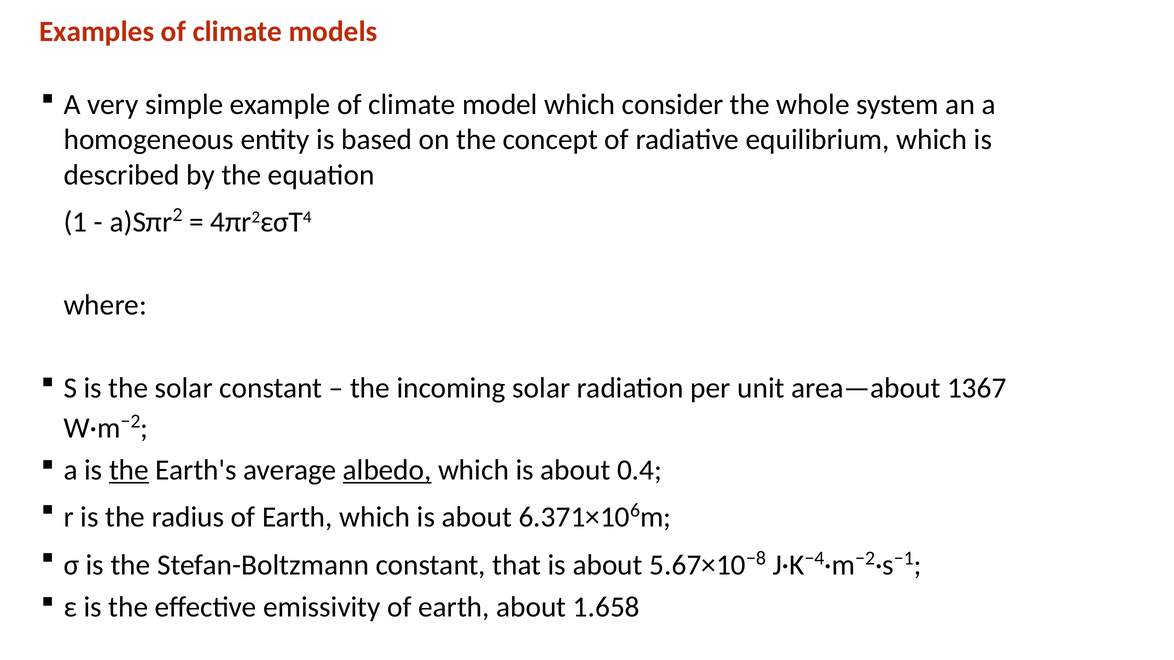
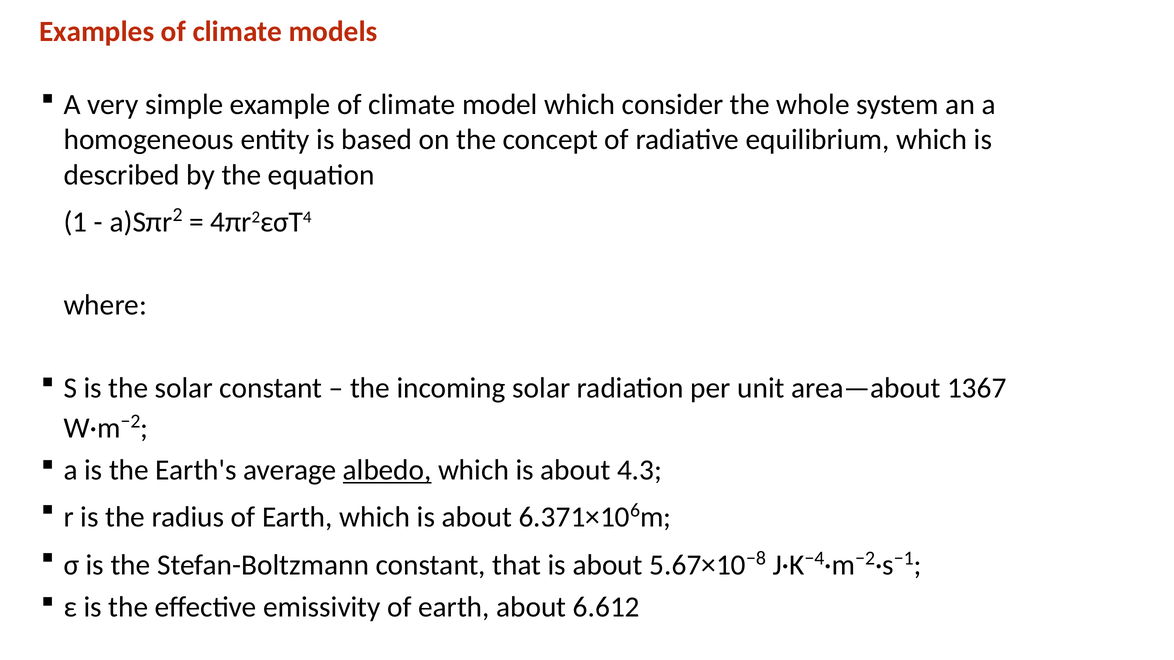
the at (129, 470) underline: present -> none
0.4: 0.4 -> 4.3
1.658: 1.658 -> 6.612
